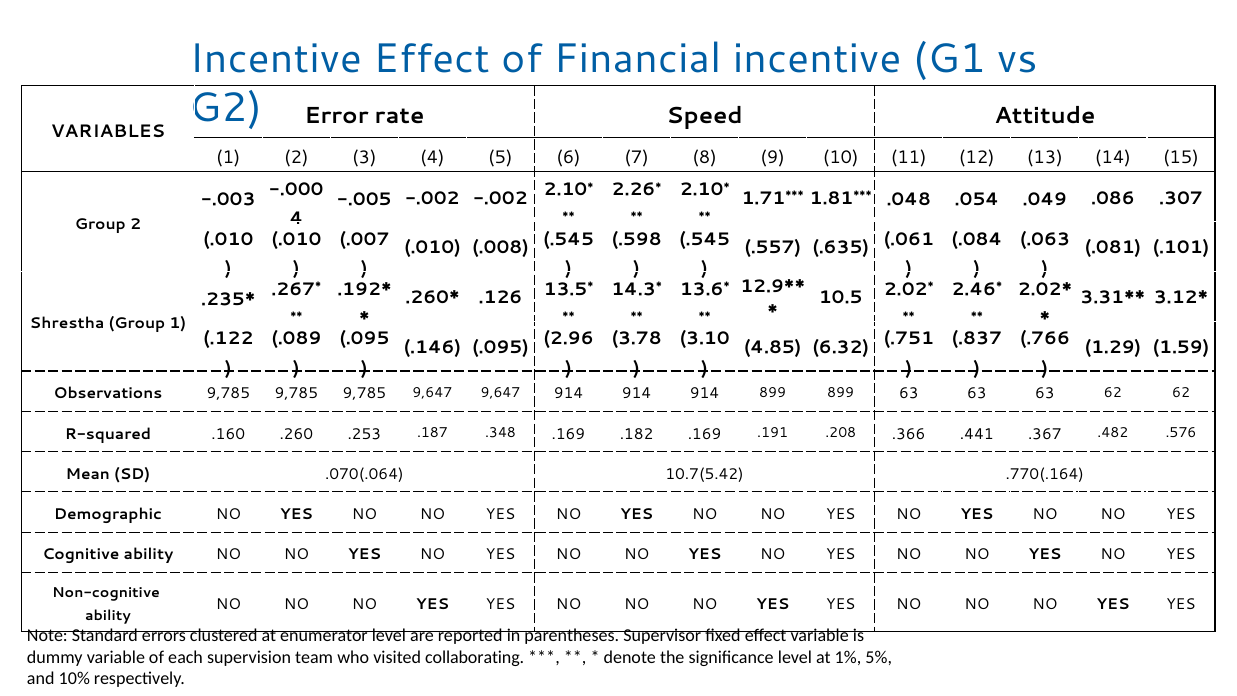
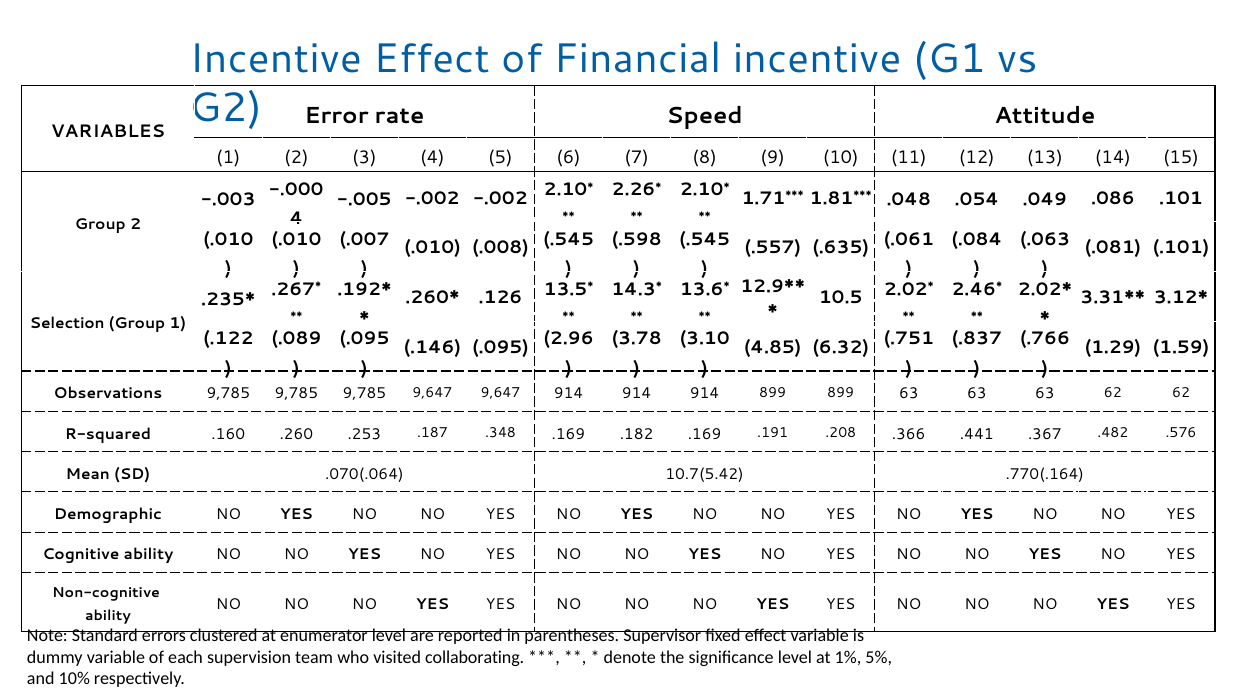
.086 .307: .307 -> .101
Shrestha: Shrestha -> Selection
